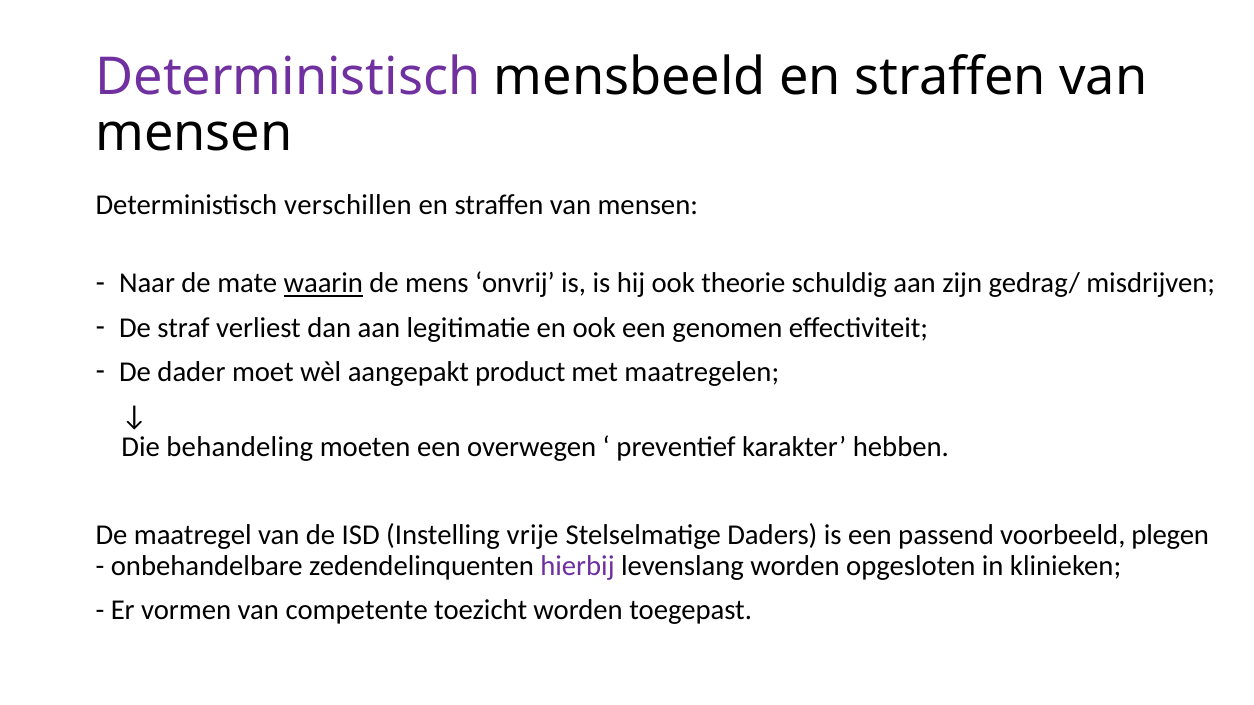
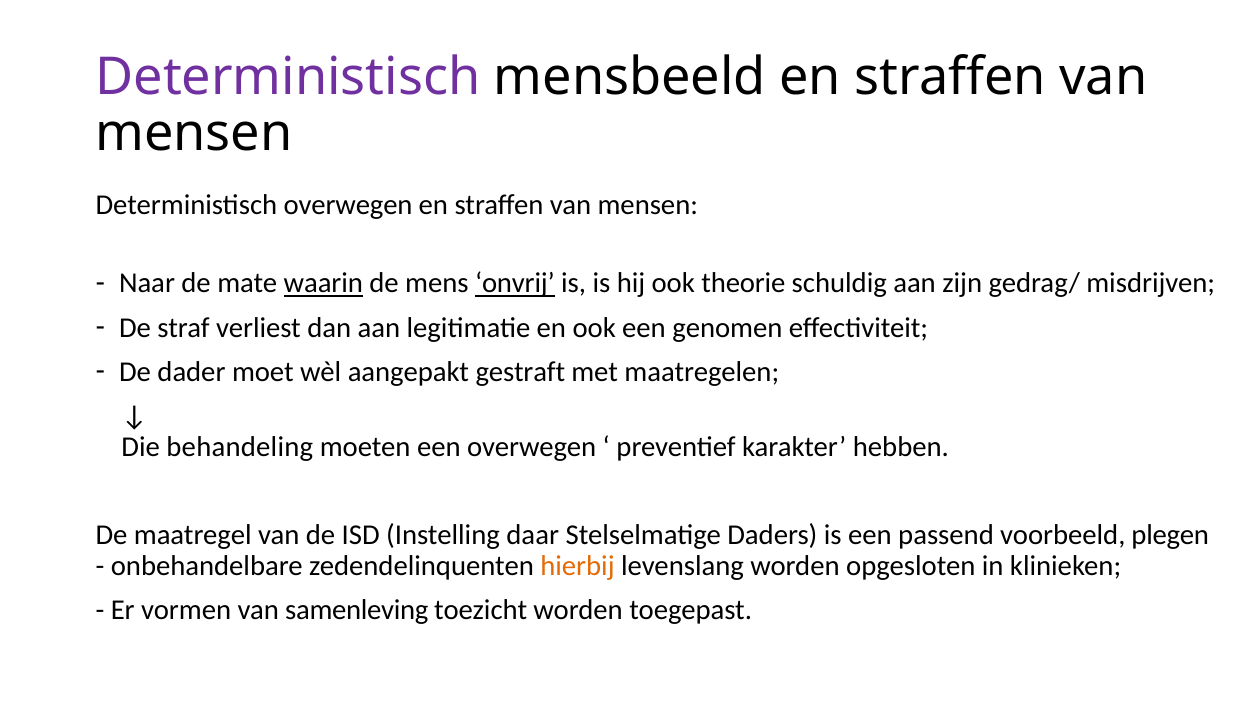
Deterministisch verschillen: verschillen -> overwegen
onvrij underline: none -> present
product: product -> gestraft
vrije: vrije -> daar
hierbij colour: purple -> orange
competente: competente -> samenleving
